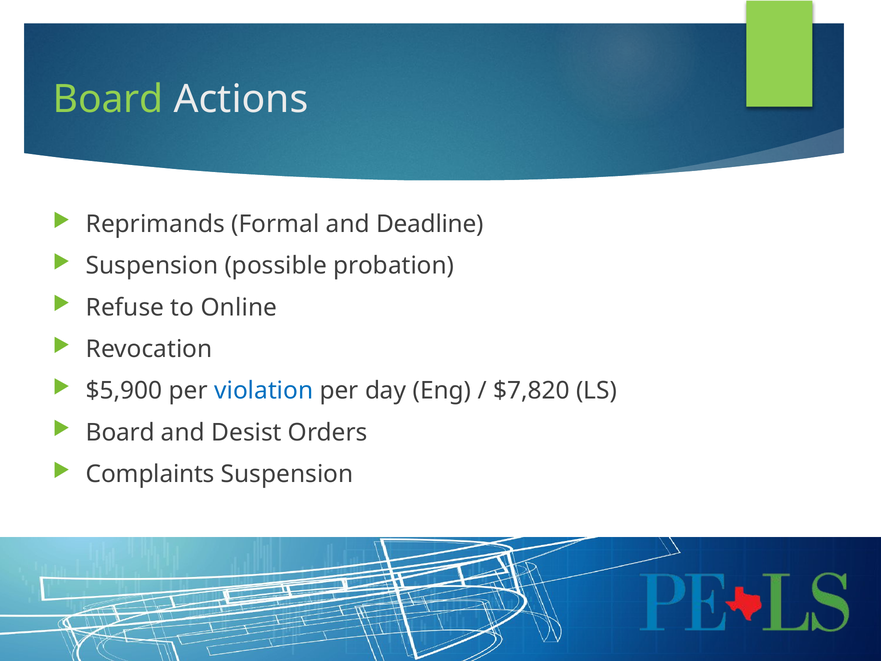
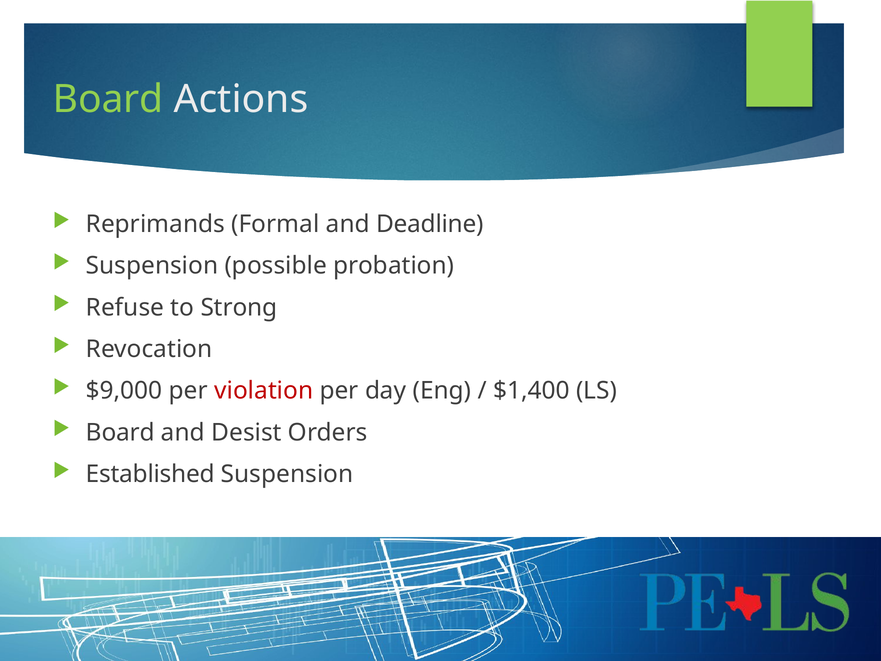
Online: Online -> Strong
$5,900: $5,900 -> $9,000
violation colour: blue -> red
$7,820: $7,820 -> $1,400
Complaints: Complaints -> Established
